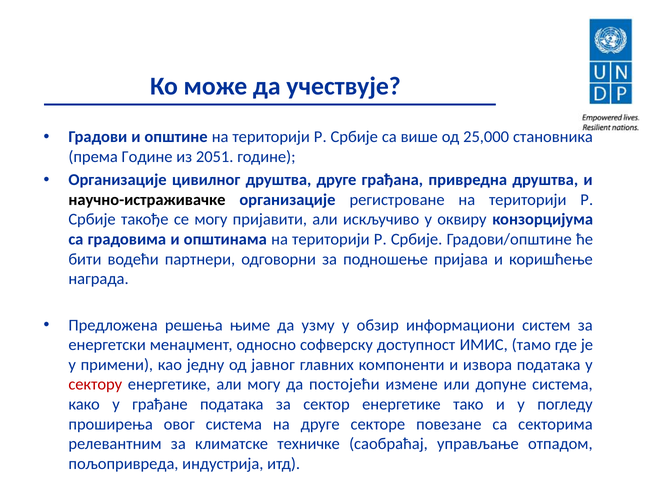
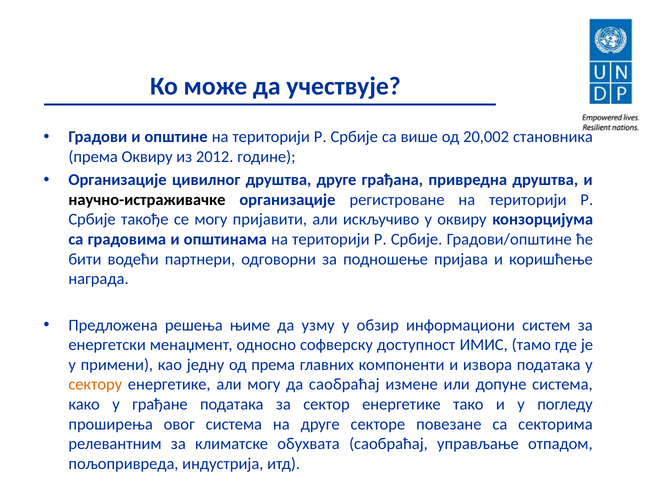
25,000: 25,000 -> 20,002
према Године: Године -> Оквиру
2051: 2051 -> 2012
од јавног: јавног -> према
сектору colour: red -> orange
да постојећи: постојећи -> саобраћај
техничке: техничке -> обухвата
